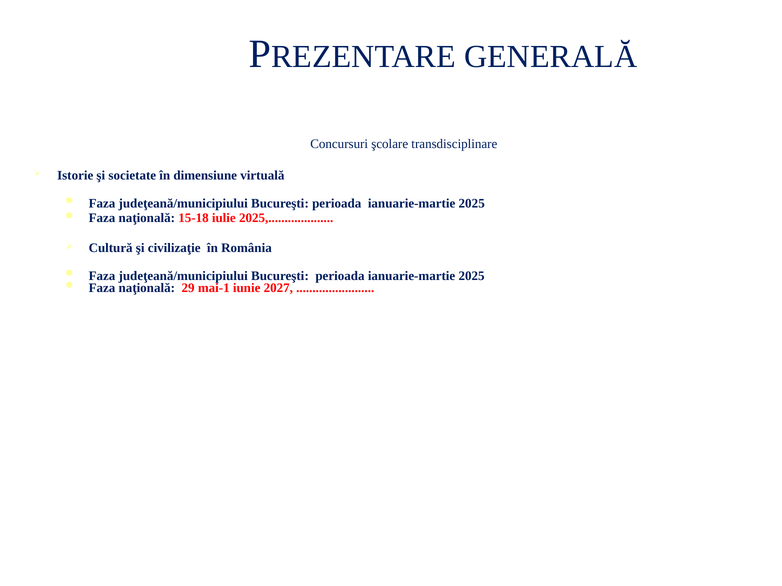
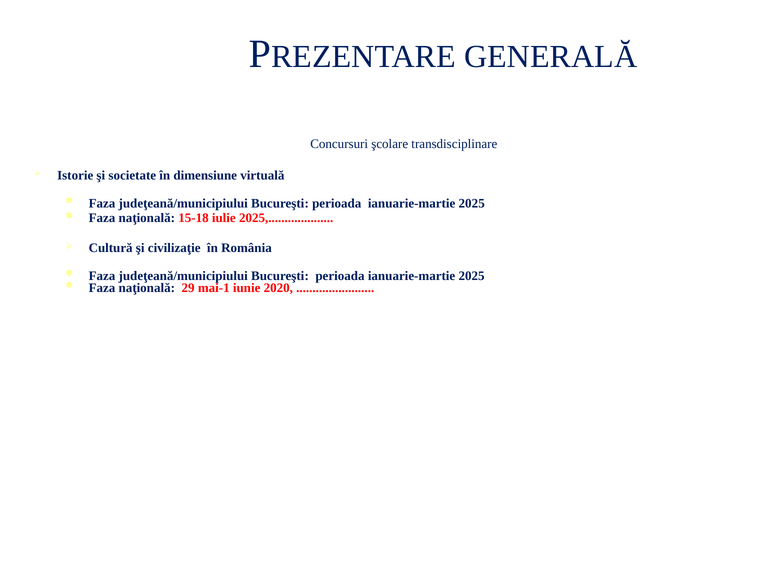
2027: 2027 -> 2020
